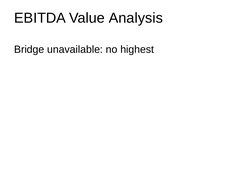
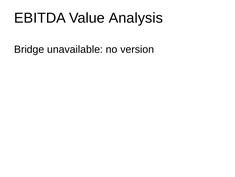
highest: highest -> version
